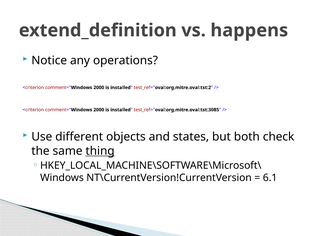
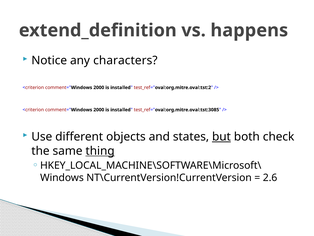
operations: operations -> characters
but underline: none -> present
6.1: 6.1 -> 2.6
